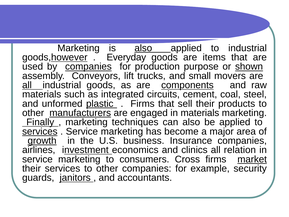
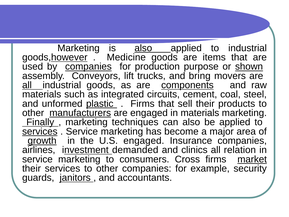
Everyday: Everyday -> Medicine
small: small -> bring
U.S business: business -> engaged
economics: economics -> demanded
